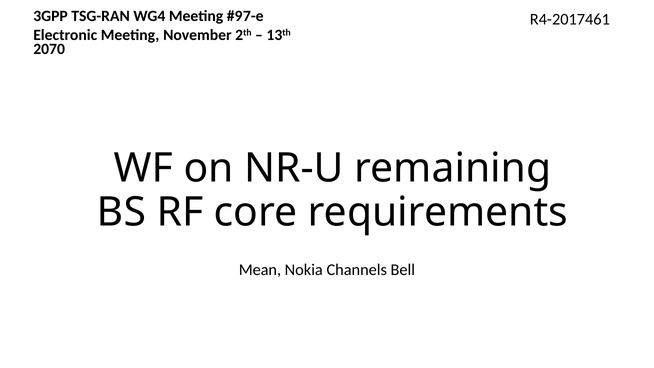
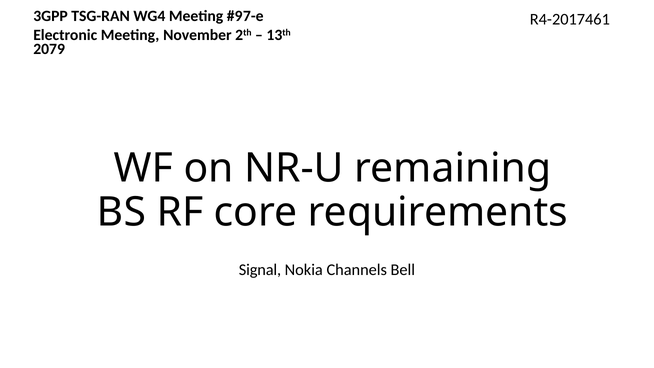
2070: 2070 -> 2079
Mean: Mean -> Signal
